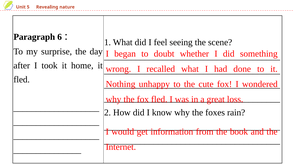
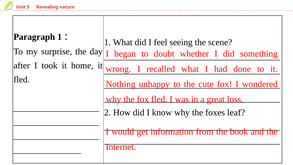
Paragraph 6: 6 -> 1
rain: rain -> leaf
